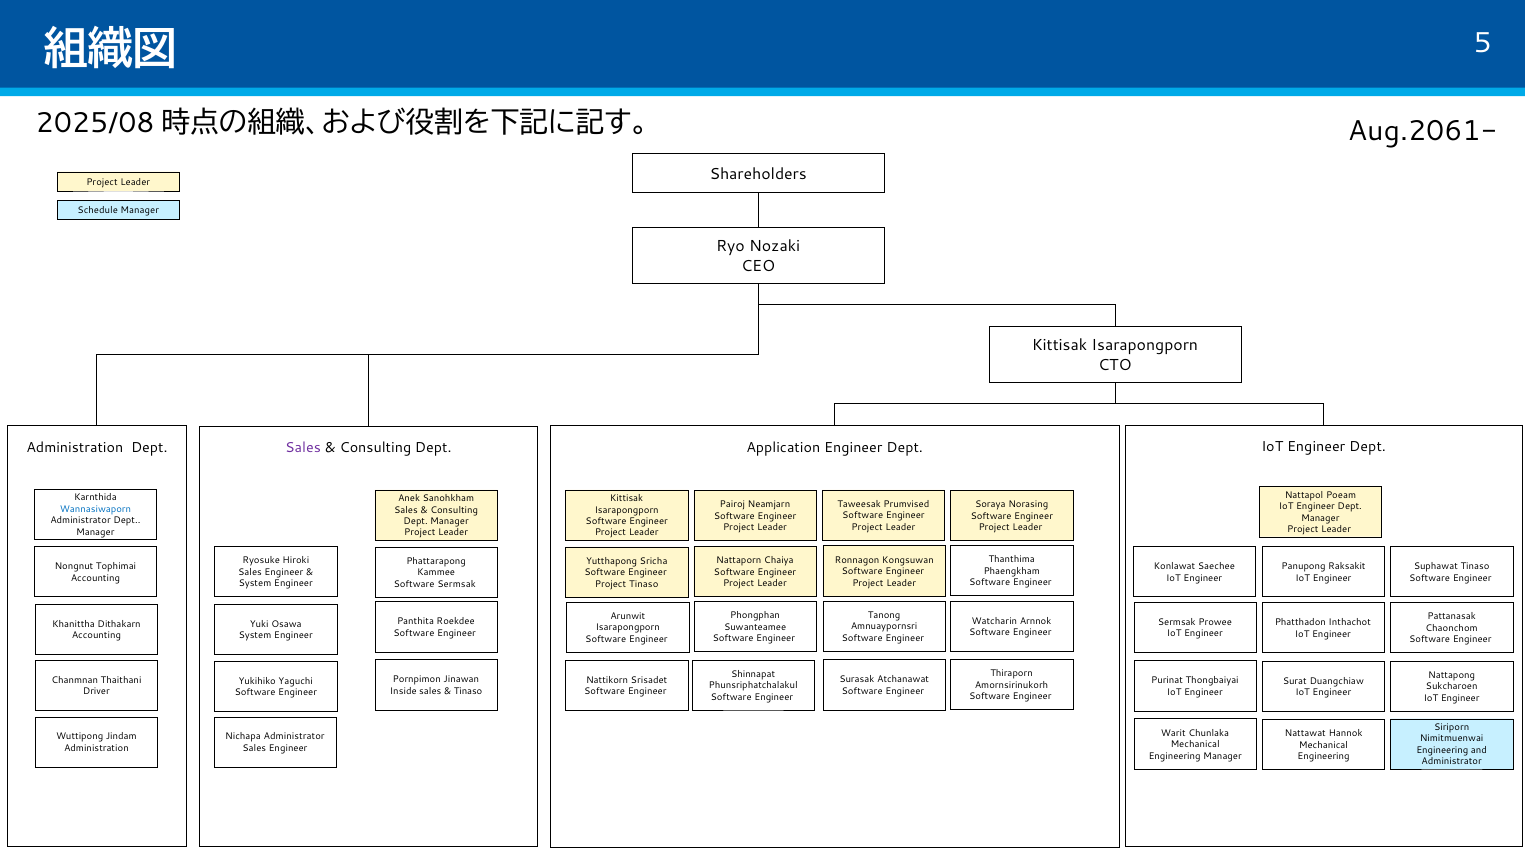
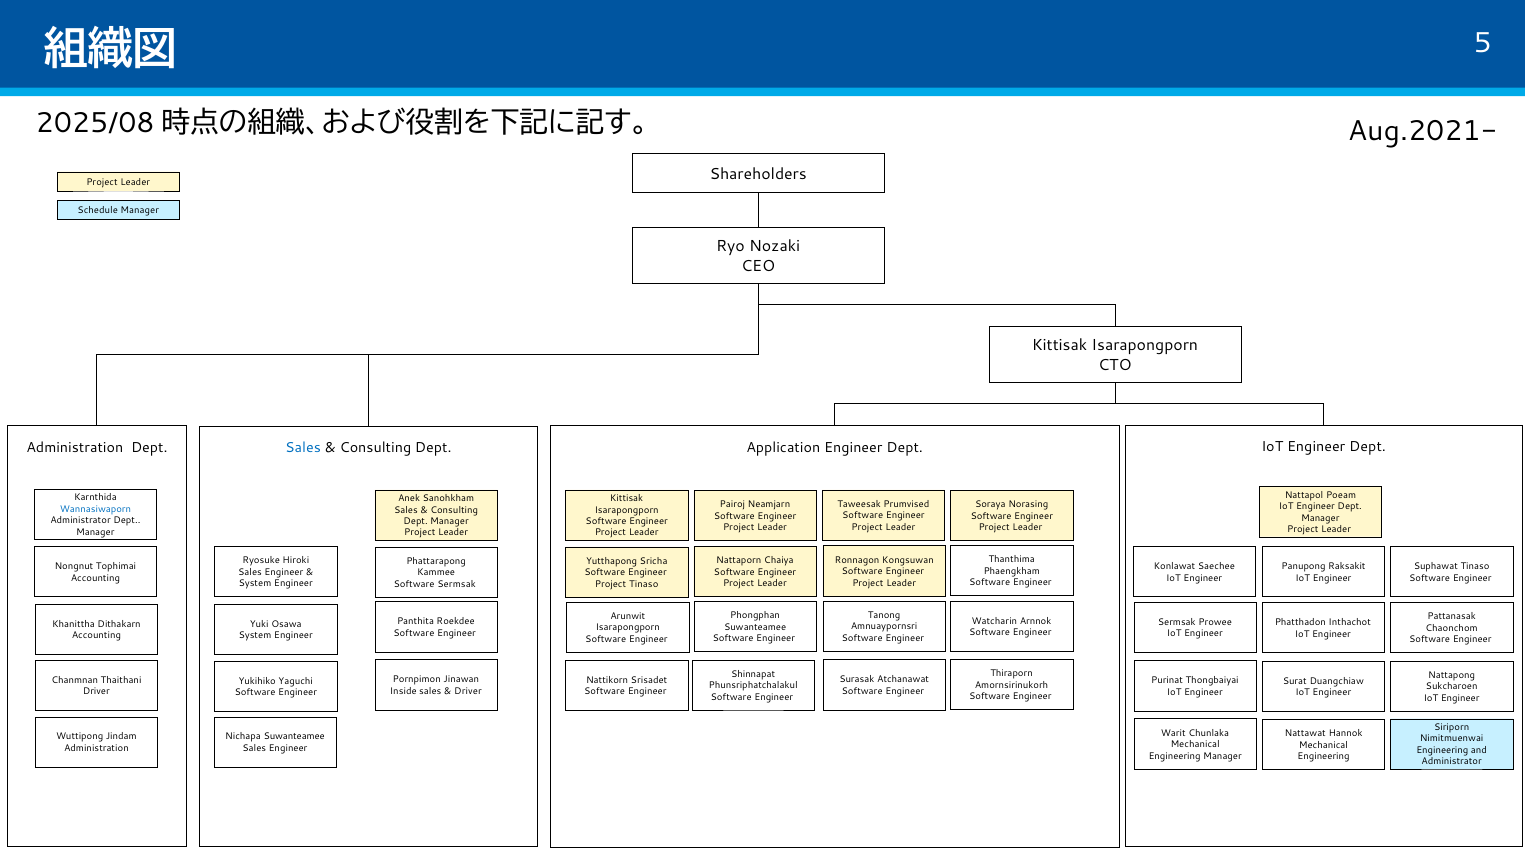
Aug.2061-: Aug.2061- -> Aug.2021-
Sales at (303, 448) colour: purple -> blue
Tinaso at (468, 691): Tinaso -> Driver
Nichapa Administrator: Administrator -> Suwanteamee
